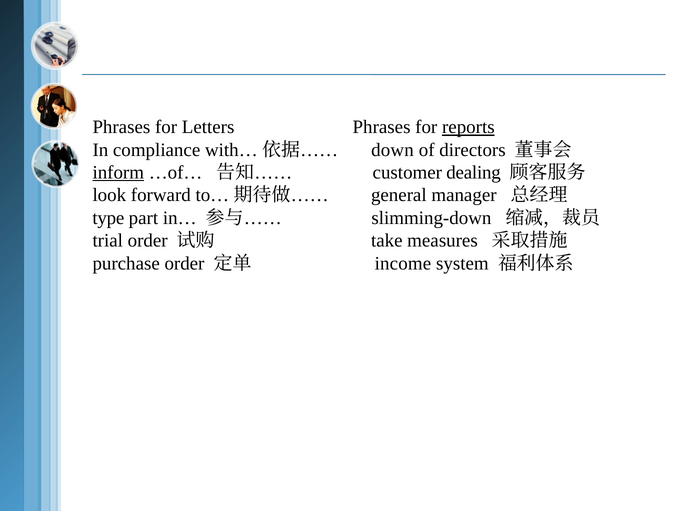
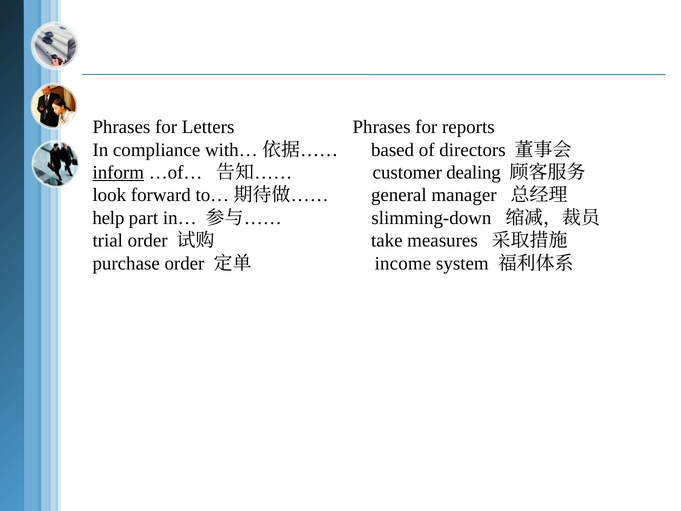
reports underline: present -> none
down: down -> based
type: type -> help
